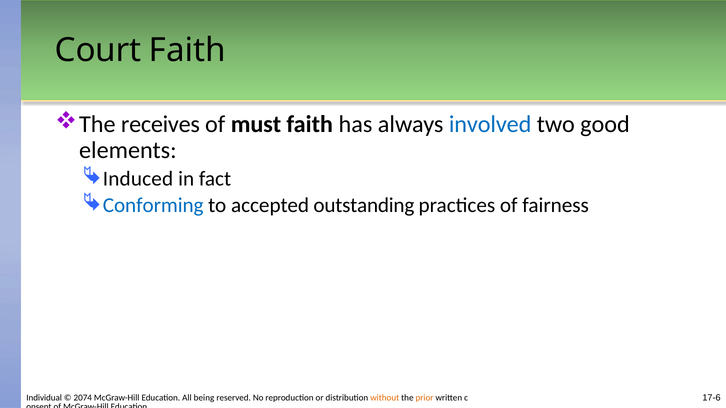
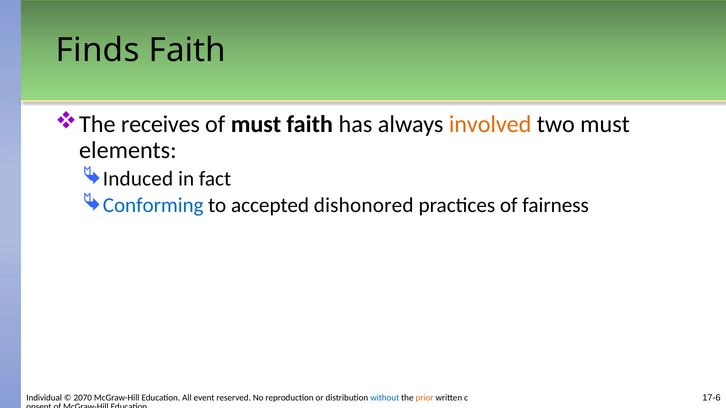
Court: Court -> Finds
involved colour: blue -> orange
two good: good -> must
outstanding: outstanding -> dishonored
2074: 2074 -> 2070
being: being -> event
without colour: orange -> blue
